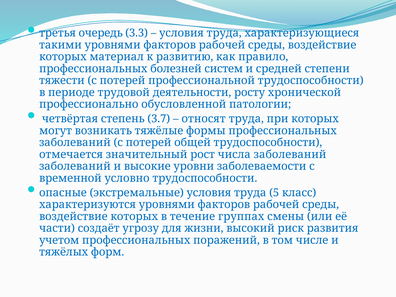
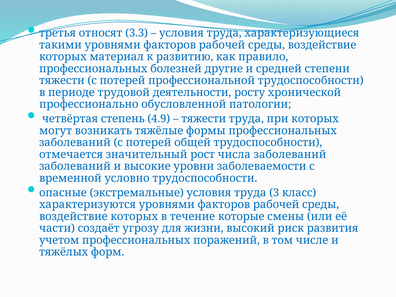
очередь: очередь -> относят
систем: систем -> другие
3.7: 3.7 -> 4.9
относят at (204, 119): относят -> тяжести
5: 5 -> 3
группах: группах -> которые
